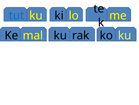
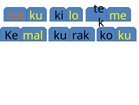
tut colour: blue -> orange
